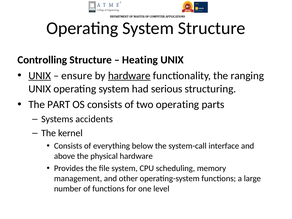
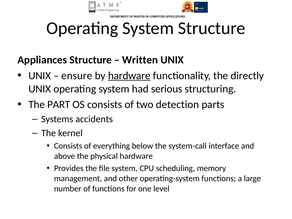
Controlling: Controlling -> Appliances
Heating: Heating -> Written
UNIX at (40, 76) underline: present -> none
ranging: ranging -> directly
two operating: operating -> detection
